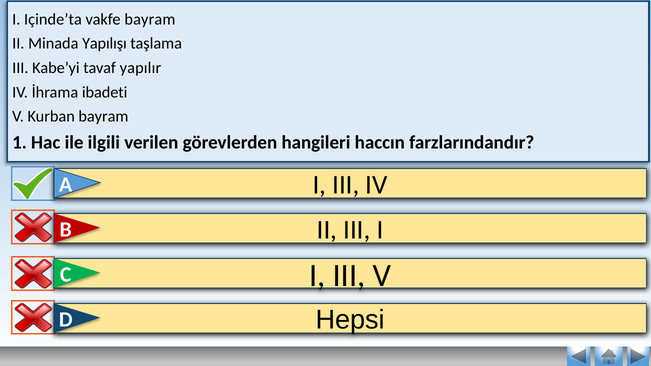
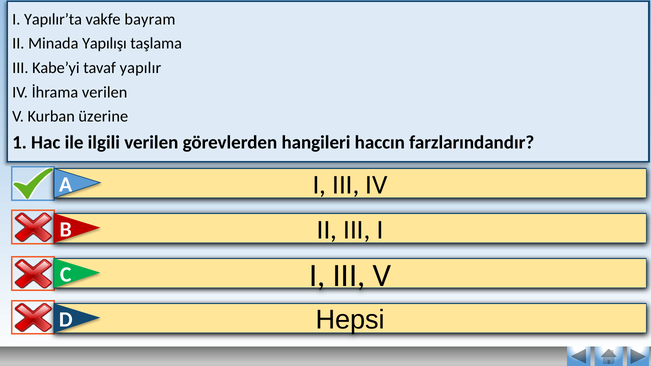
Içinde’ta: Içinde’ta -> Yapılır’ta
İhrama ibadeti: ibadeti -> verilen
Kurban bayram: bayram -> üzerine
